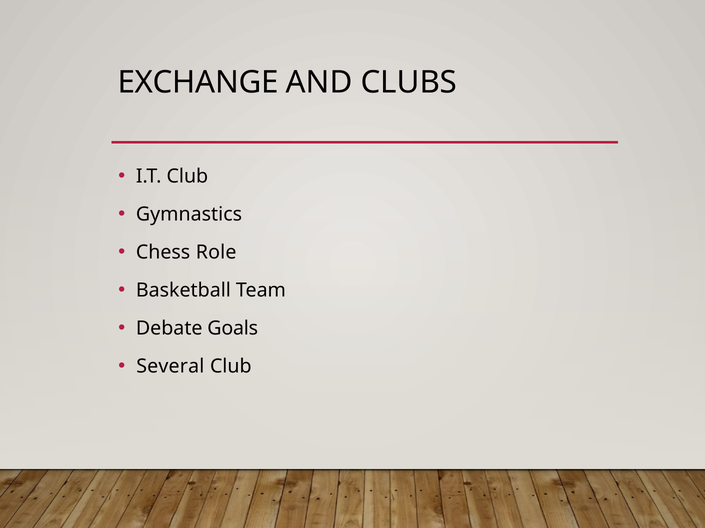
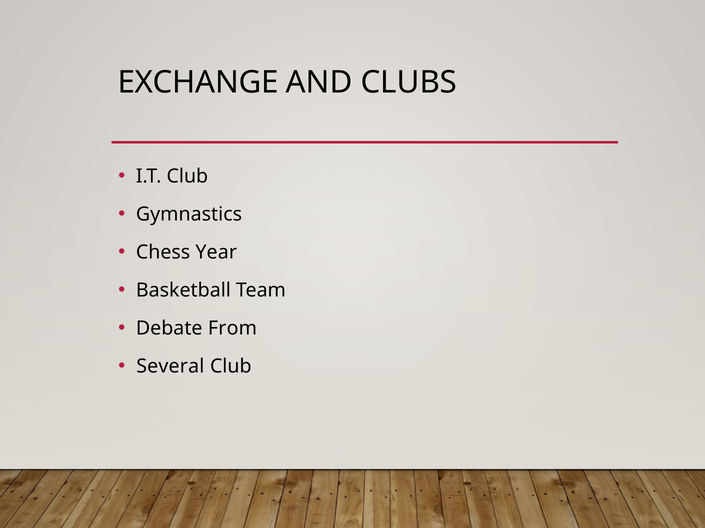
Role: Role -> Year
Goals: Goals -> From
